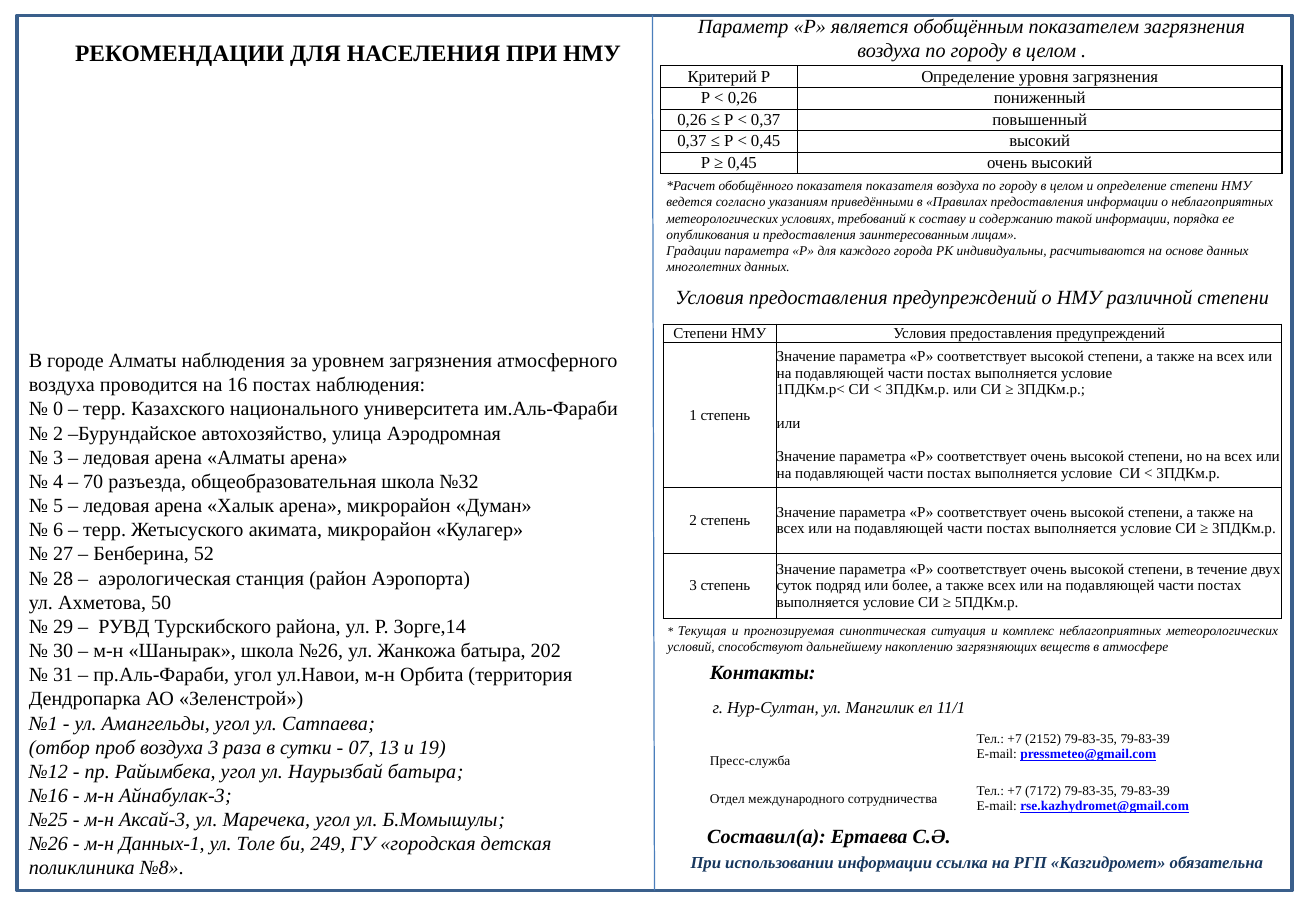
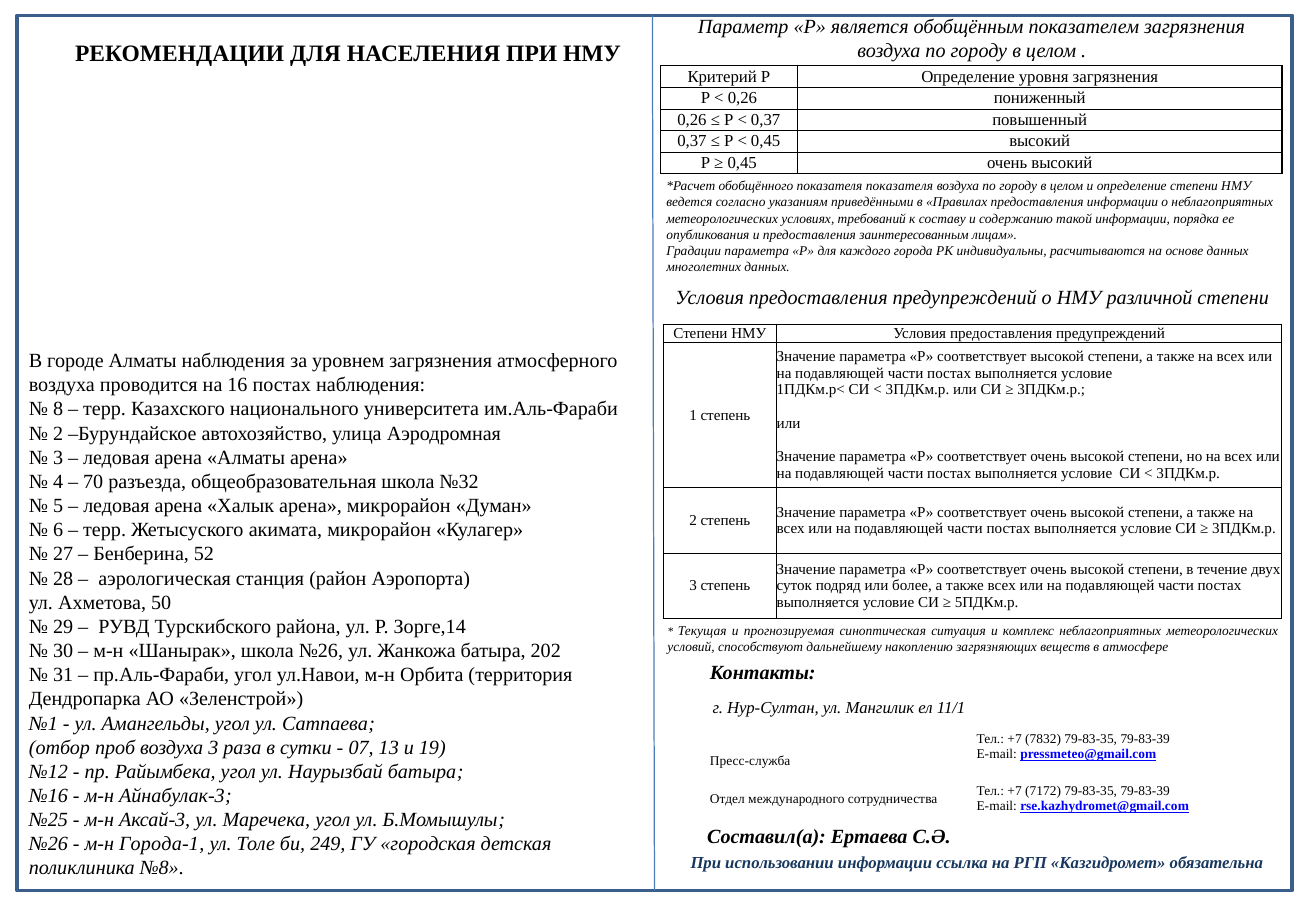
0: 0 -> 8
2152: 2152 -> 7832
Данных-1: Данных-1 -> Города-1
